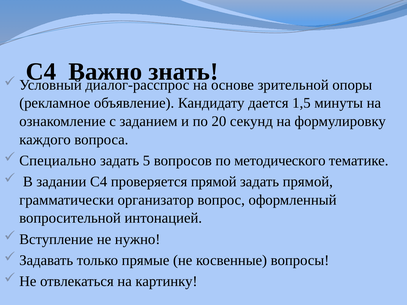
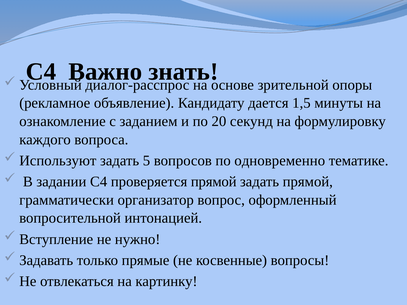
Специально: Специально -> Используют
методического: методического -> одновременно
